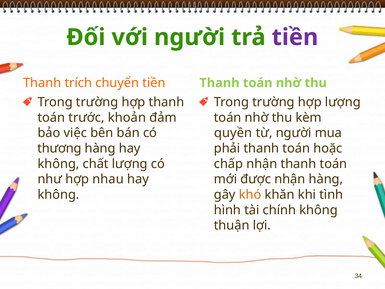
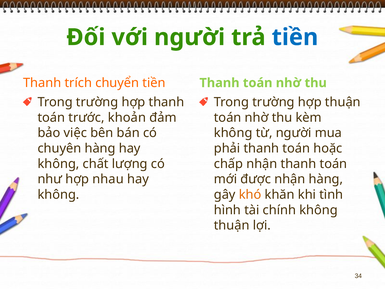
tiền at (295, 37) colour: purple -> blue
hợp lượng: lượng -> thuận
quyền at (233, 133): quyền -> không
thương: thương -> chuyên
